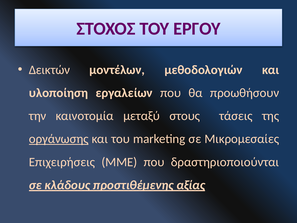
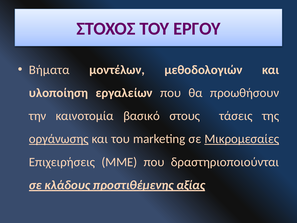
Δεικτών: Δεικτών -> Βήματα
μεταξύ: μεταξύ -> βασικό
Μικρομεσαίες underline: none -> present
